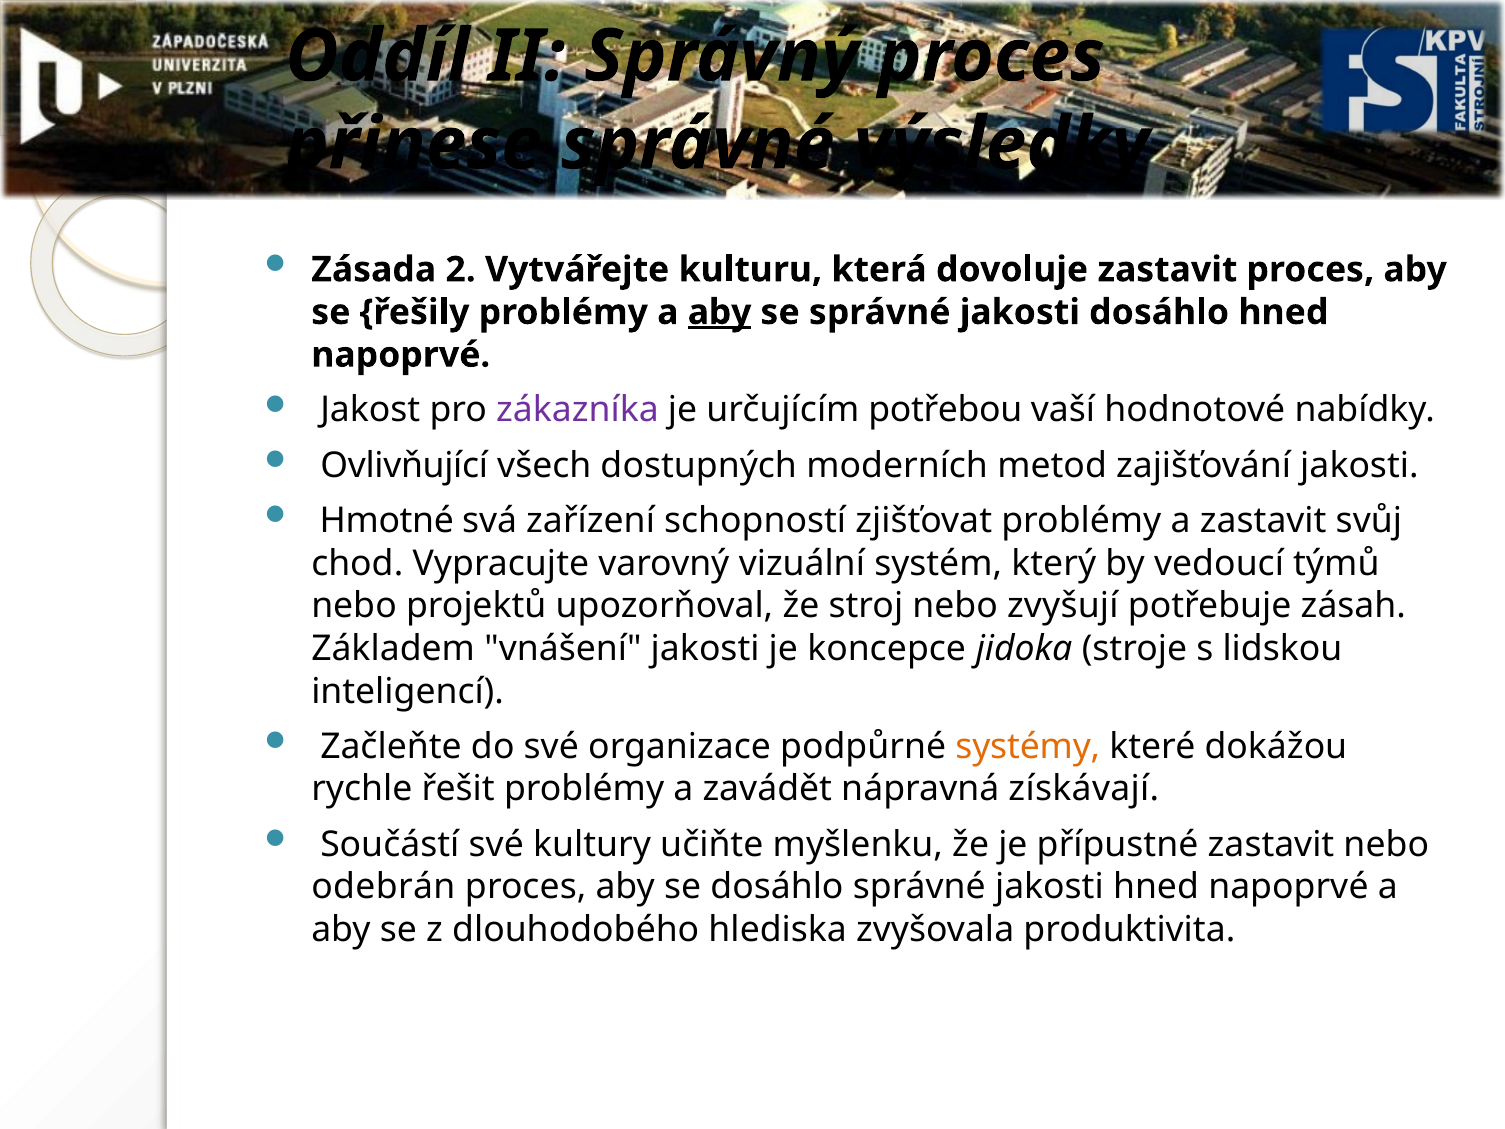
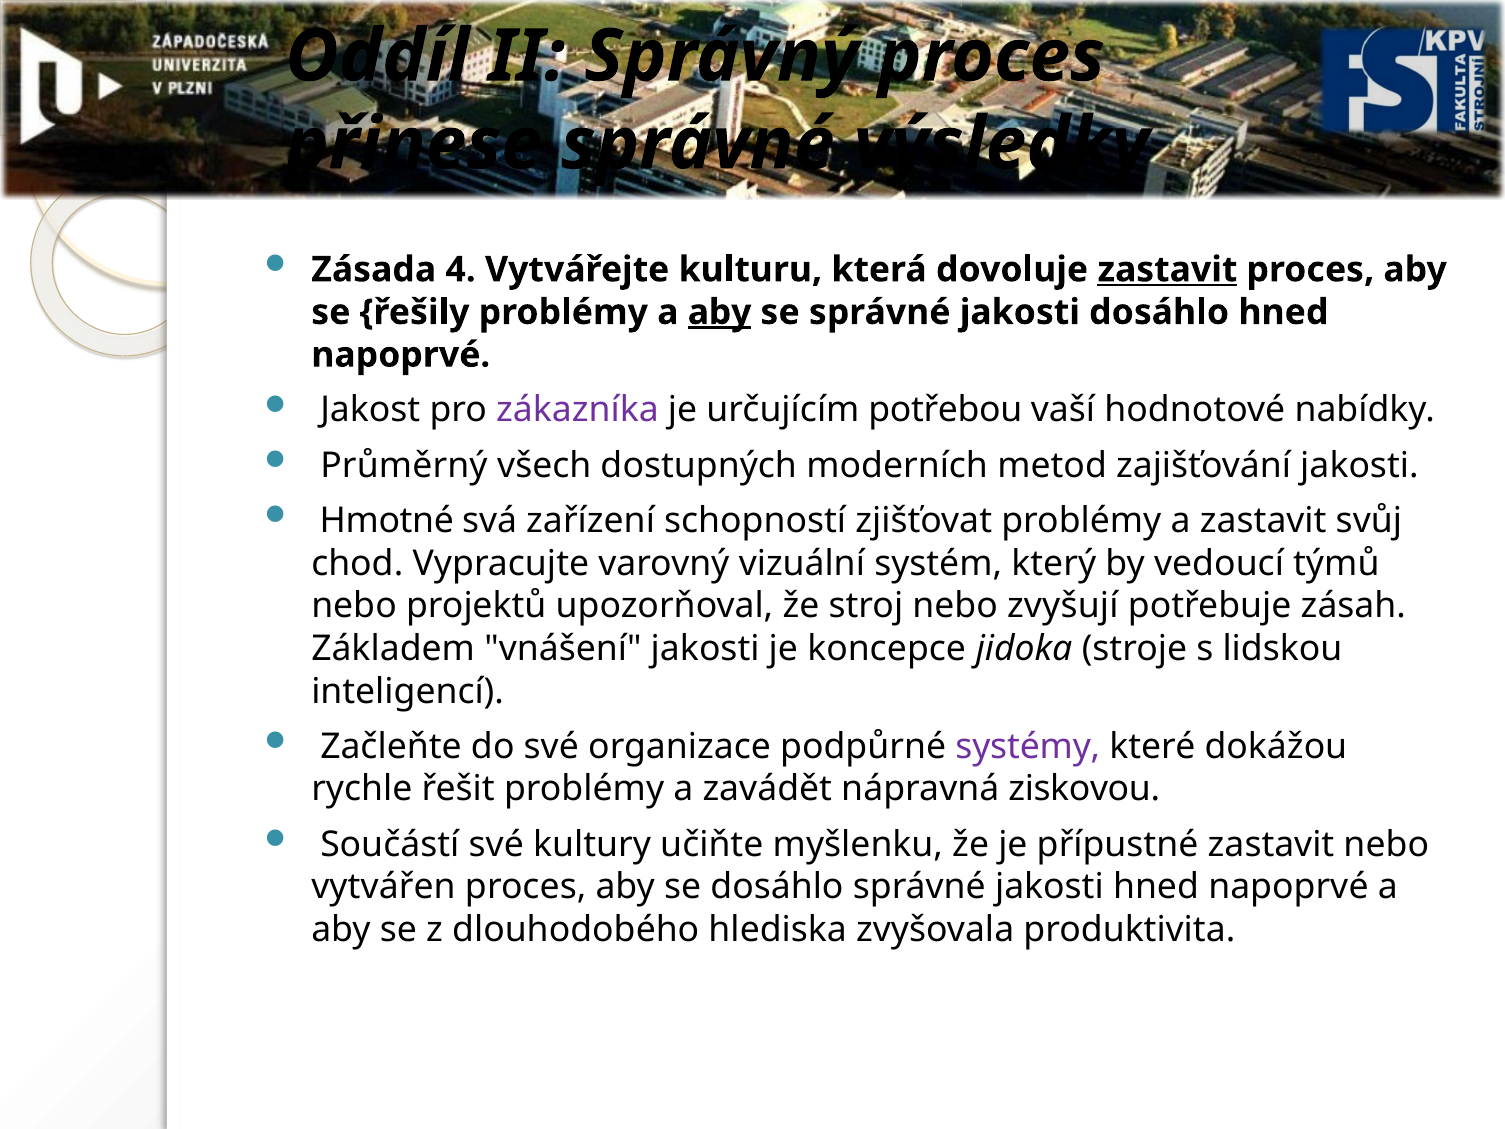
2: 2 -> 4
zastavit at (1167, 270) underline: none -> present
Ovlivňující: Ovlivňující -> Průměrný
systémy colour: orange -> purple
získávají: získávají -> ziskovou
odebrán: odebrán -> vytvářen
